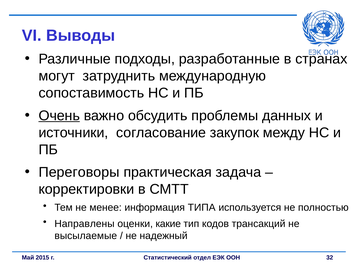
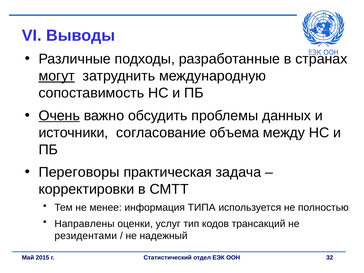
могут underline: none -> present
закупок: закупок -> объема
какие: какие -> услуг
высылаемые: высылаемые -> резидентами
